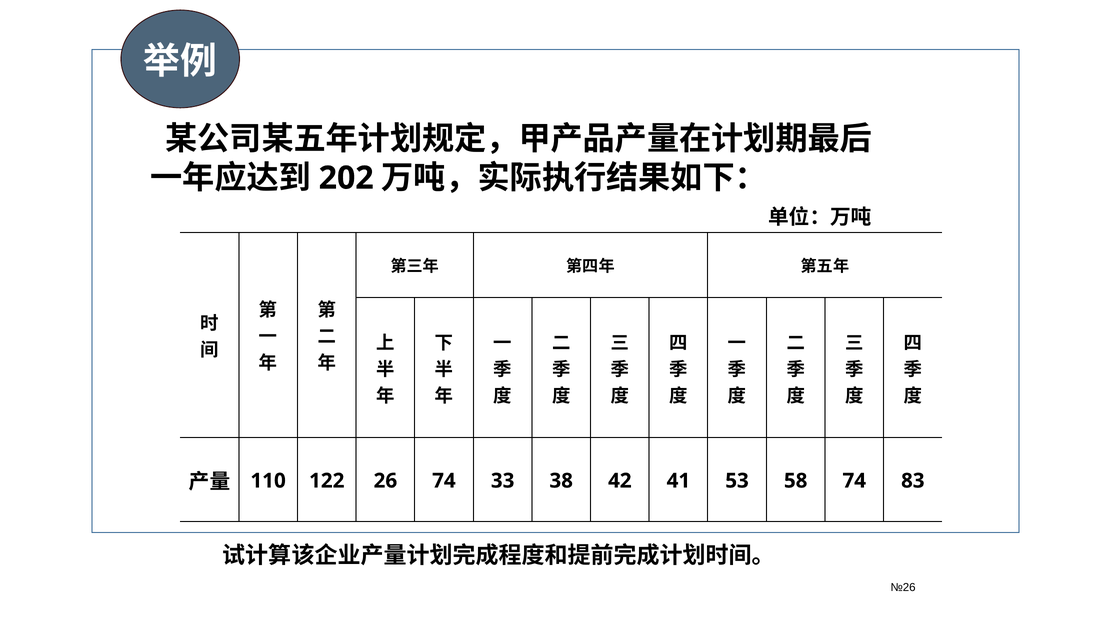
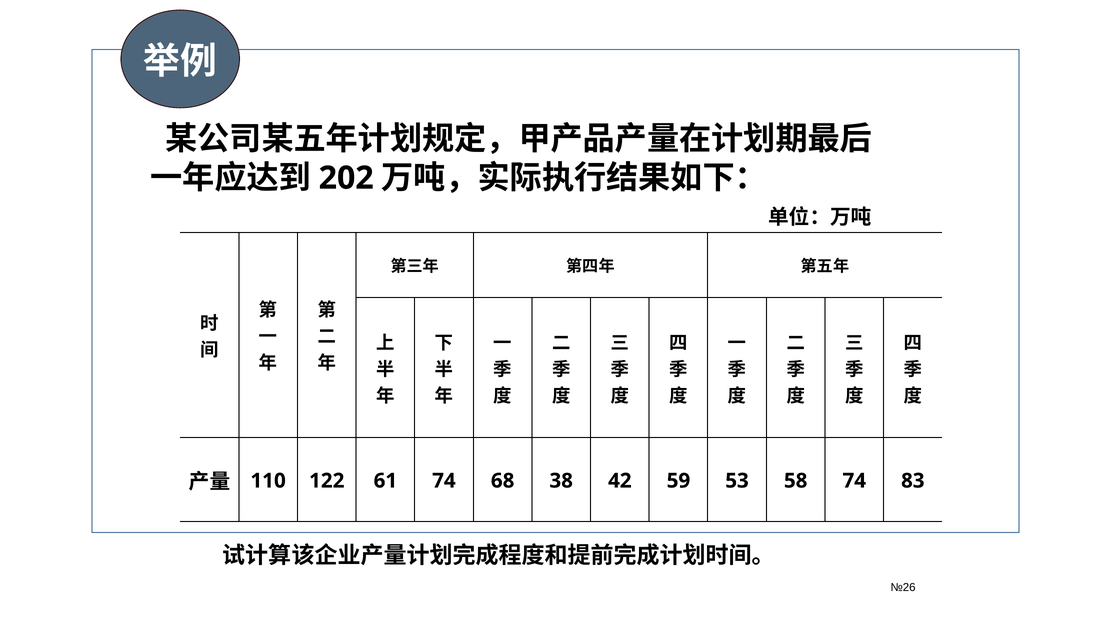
26: 26 -> 61
33: 33 -> 68
41: 41 -> 59
